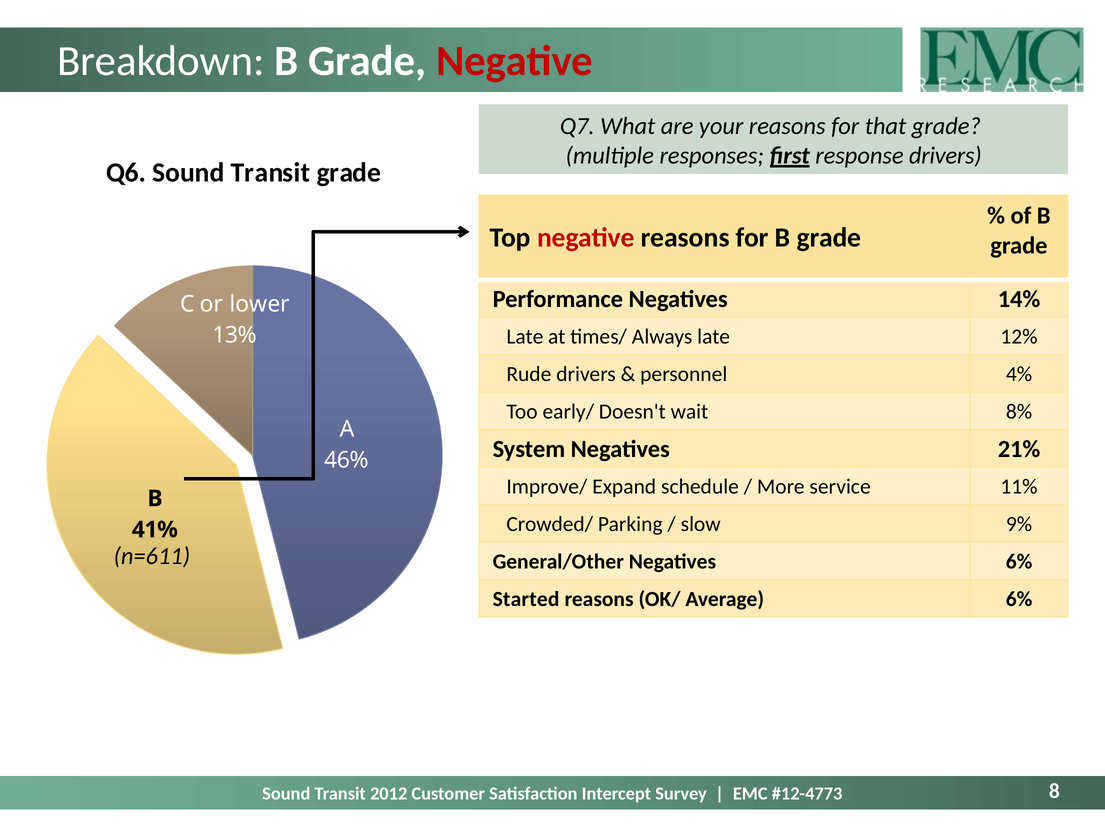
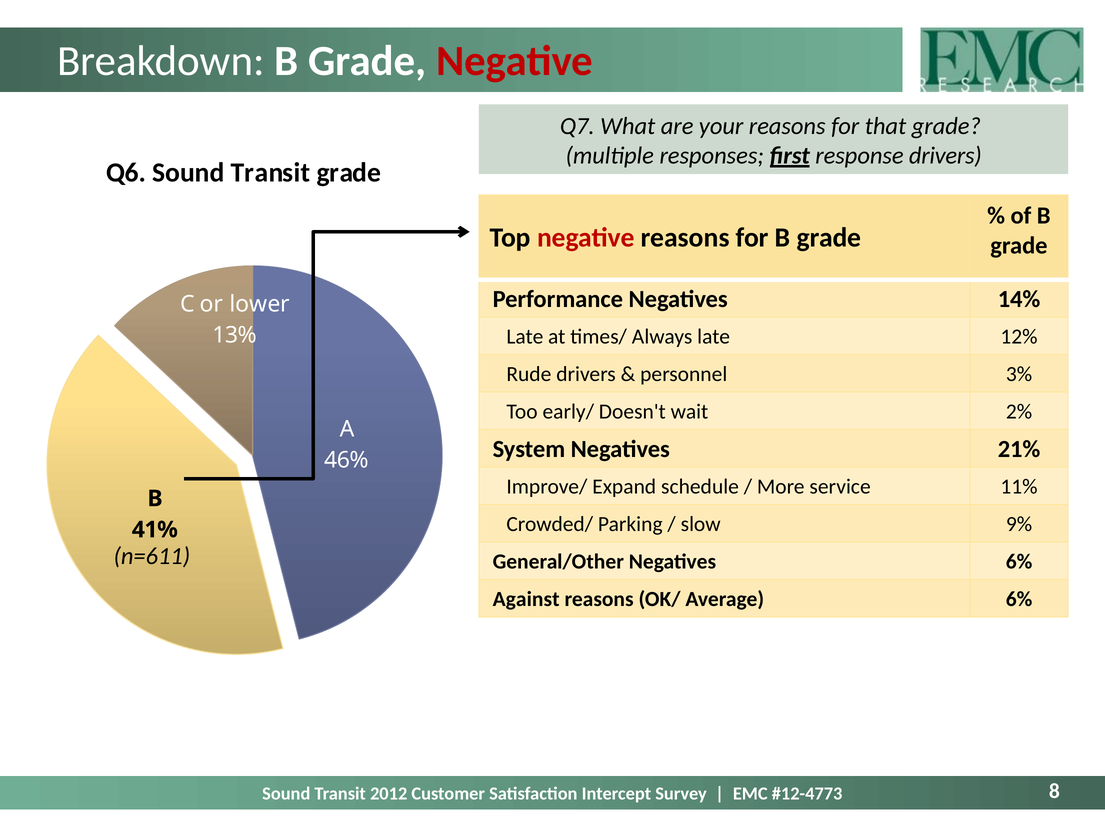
4%: 4% -> 3%
8%: 8% -> 2%
Started: Started -> Against
